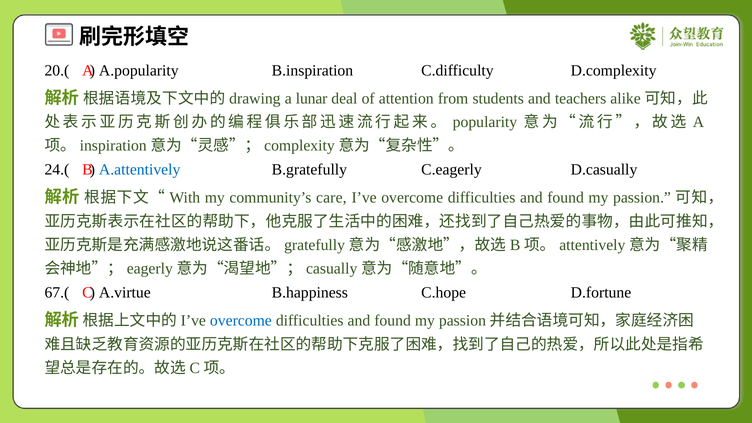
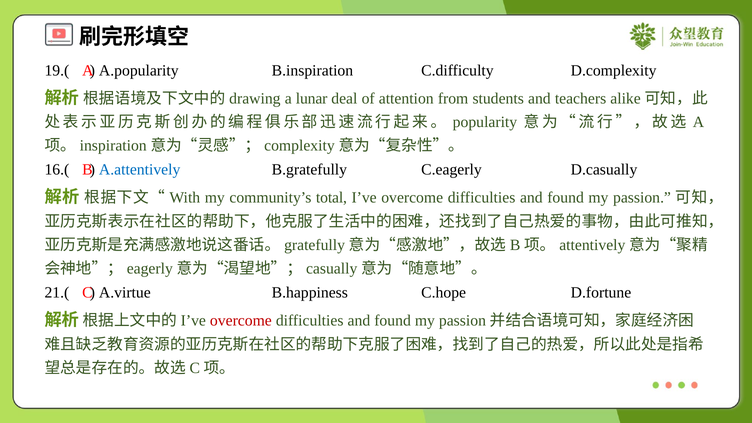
20.(: 20.( -> 19.(
24.(: 24.( -> 16.(
care: care -> total
67.(: 67.( -> 21.(
overcome at (241, 321) colour: blue -> red
